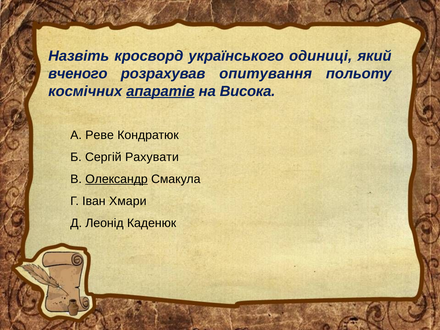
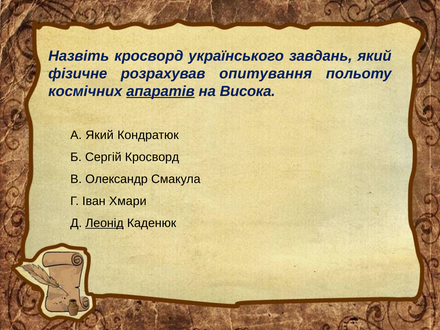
одиниці: одиниці -> завдань
вченого: вченого -> фізичне
А Реве: Реве -> Який
Сергій Рахувати: Рахувати -> Кросворд
Олександр underline: present -> none
Леонід underline: none -> present
